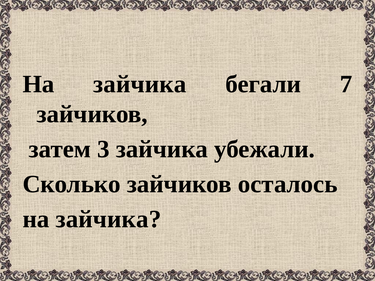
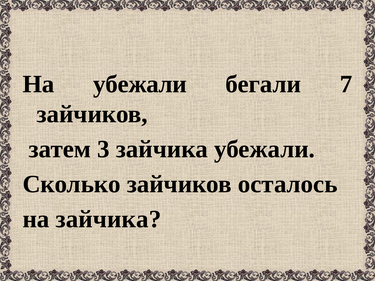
зайчика at (140, 84): зайчика -> убежали
